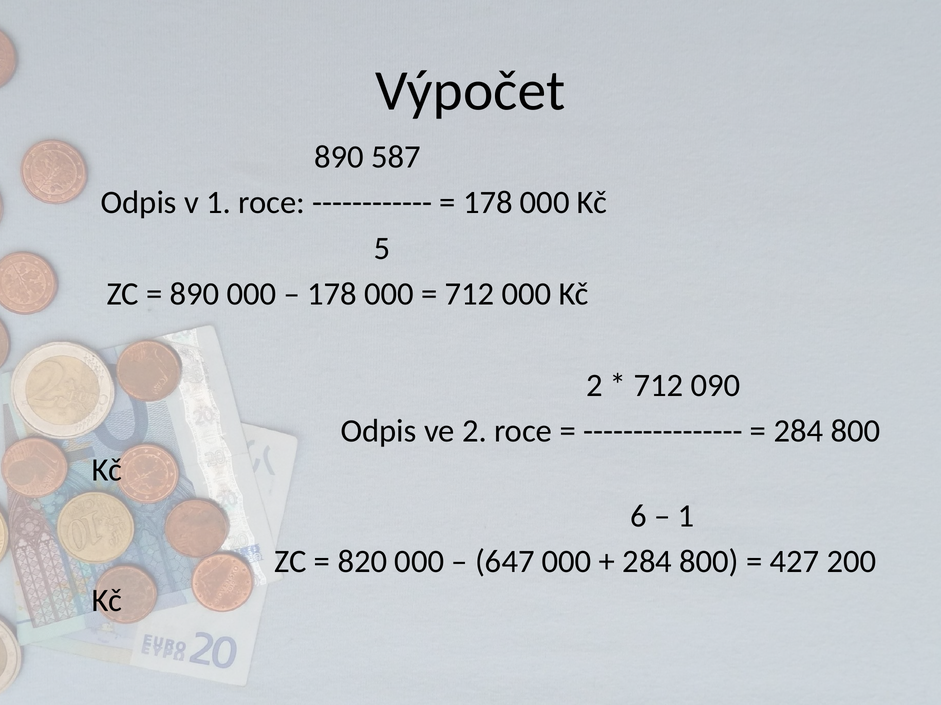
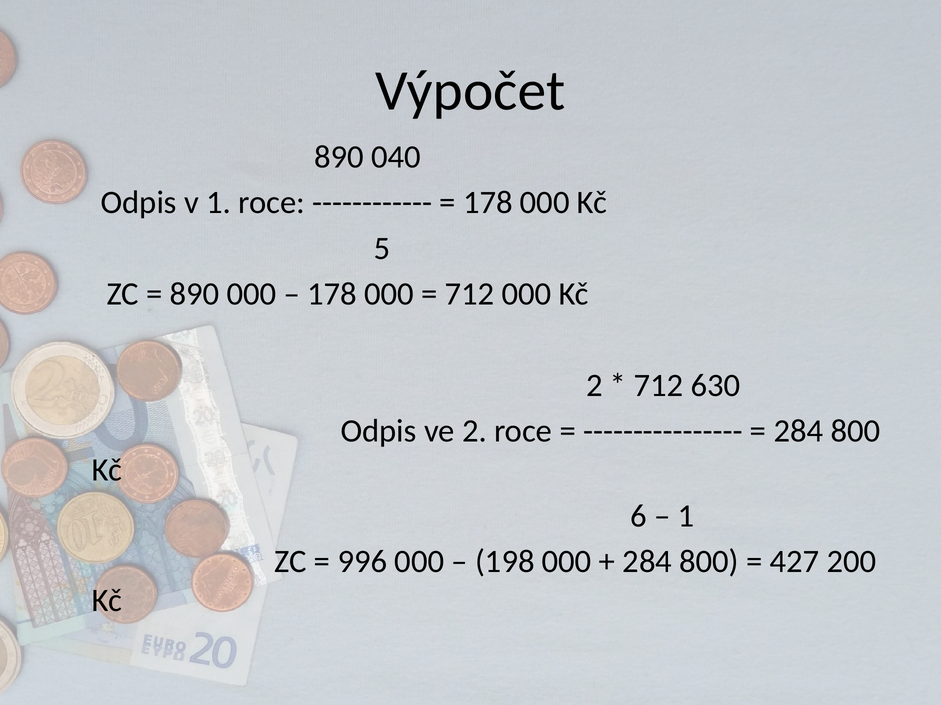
587: 587 -> 040
090: 090 -> 630
820: 820 -> 996
647: 647 -> 198
